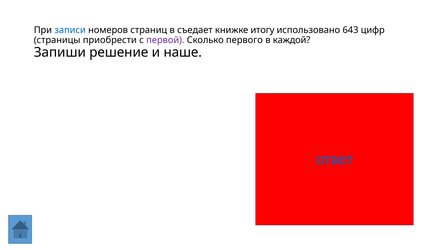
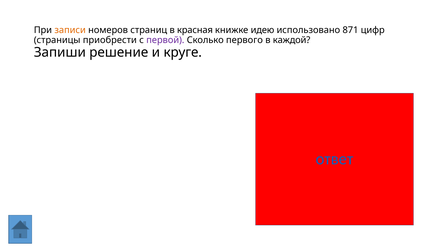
записи colour: blue -> orange
съедает: съедает -> красная
итогу: итогу -> идею
643: 643 -> 871
наше: наше -> круге
